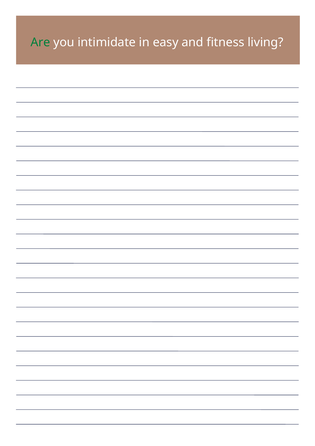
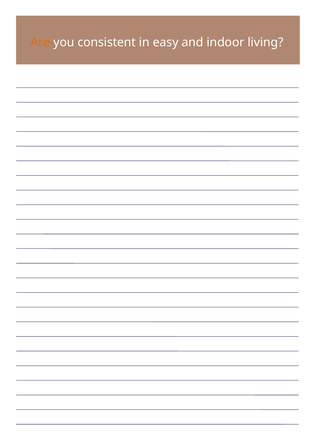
Are colour: green -> orange
intimidate: intimidate -> consistent
fitness: fitness -> indoor
